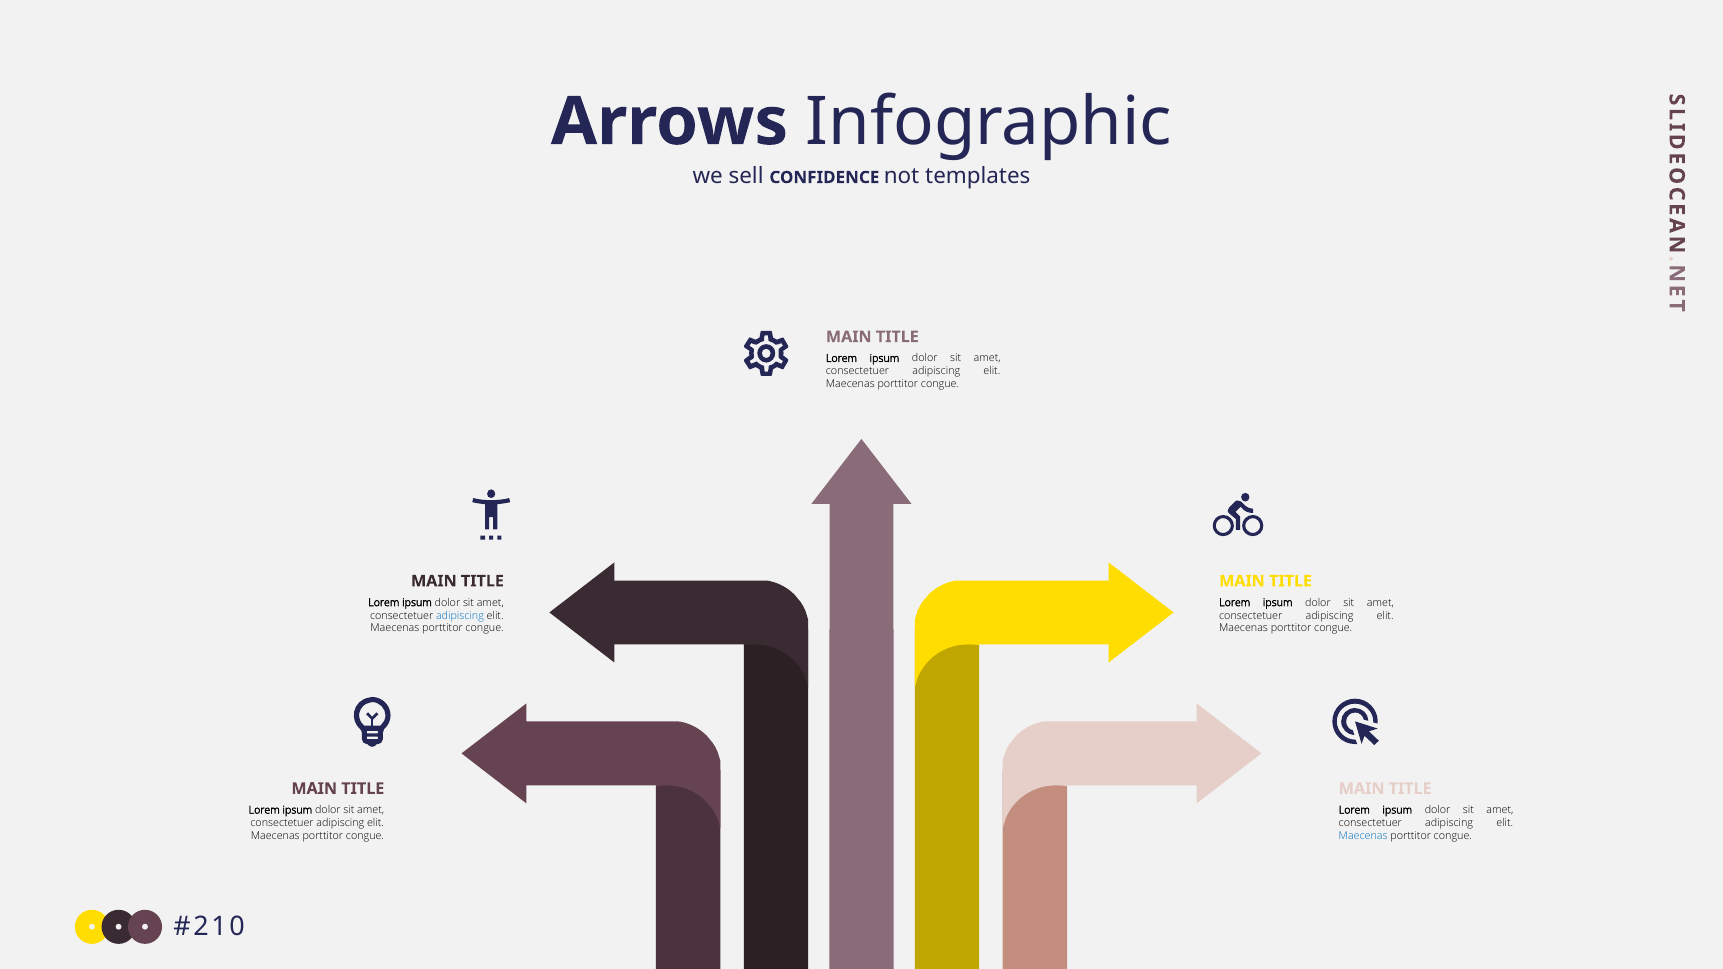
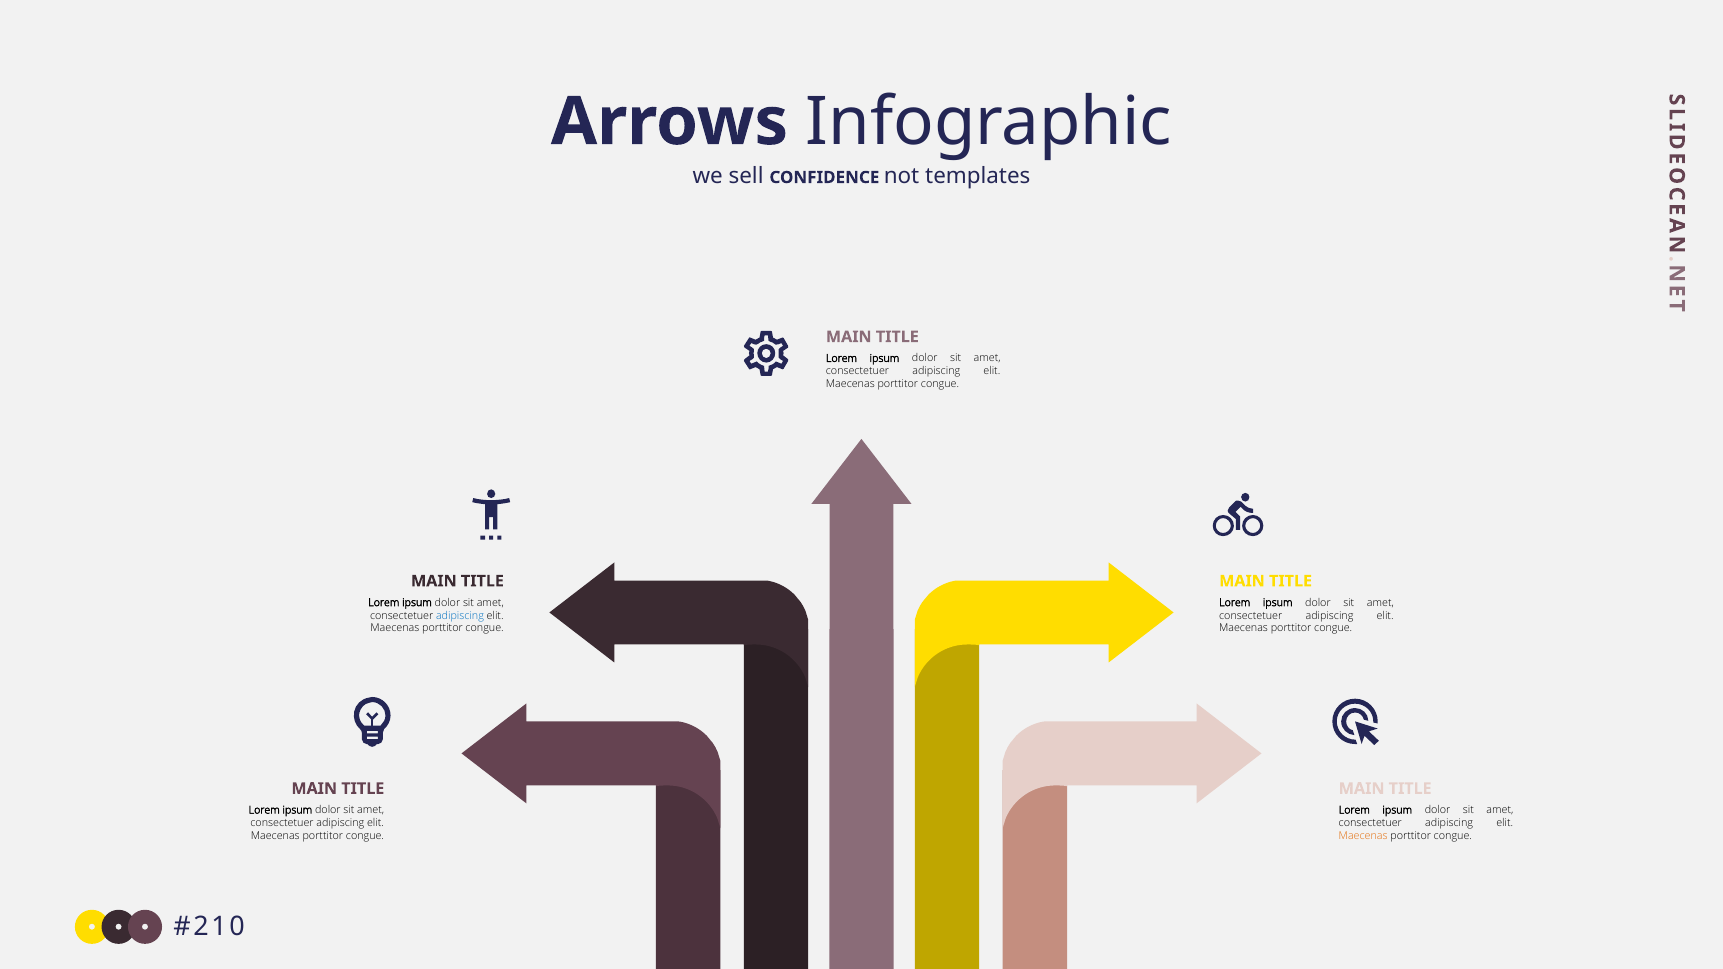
Maecenas at (1363, 836) colour: blue -> orange
